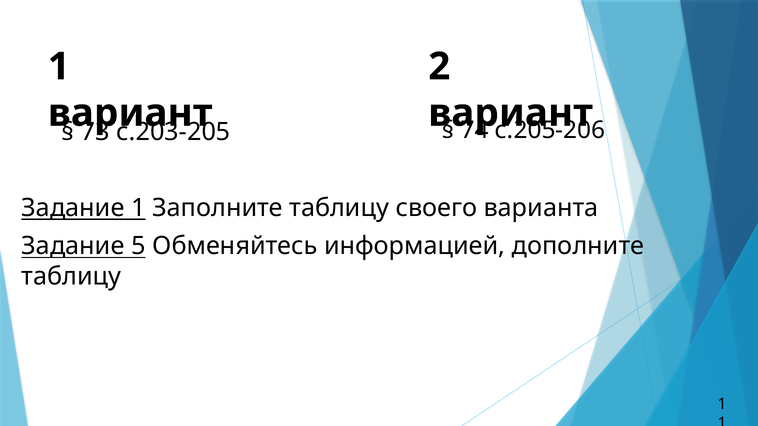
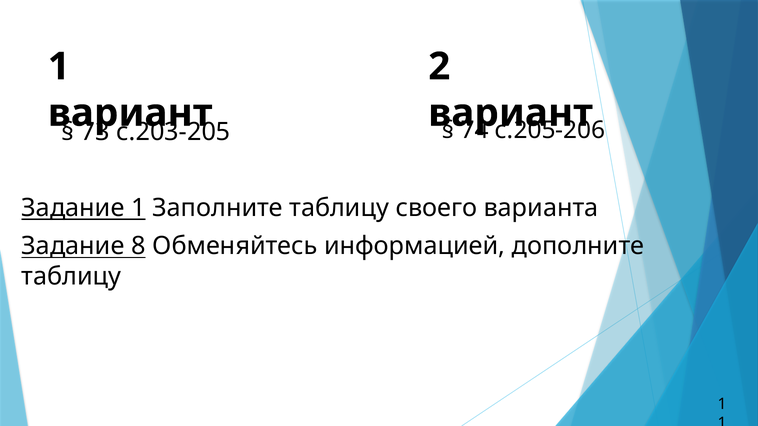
5: 5 -> 8
